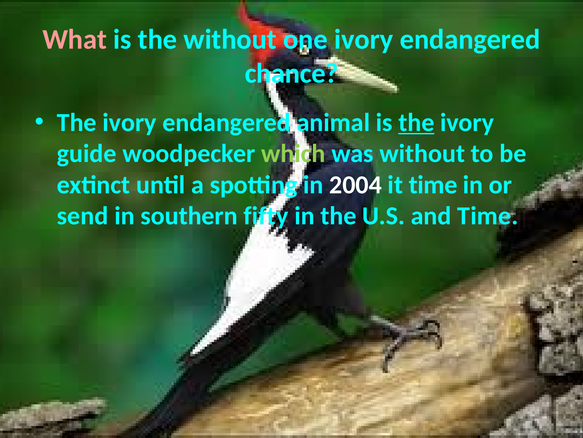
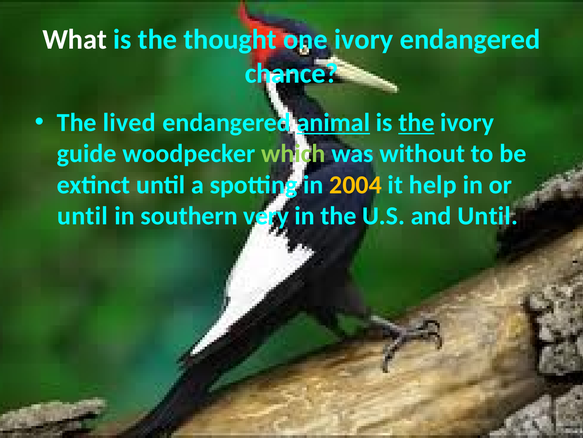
What colour: pink -> white
the without: without -> thought
ivory at (130, 122): ivory -> lived
animal underline: none -> present
2004 colour: white -> yellow
it time: time -> help
send at (83, 216): send -> until
fifty: fifty -> very
and Time: Time -> Until
